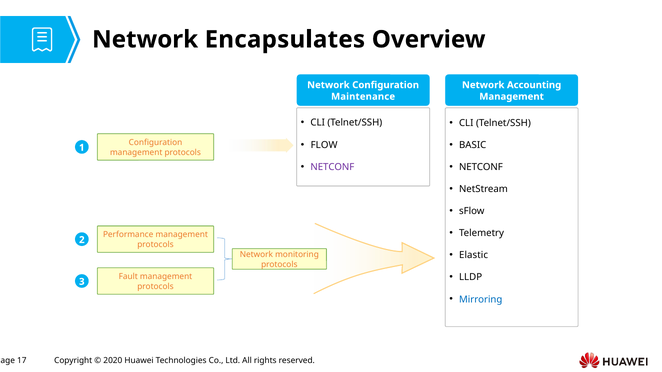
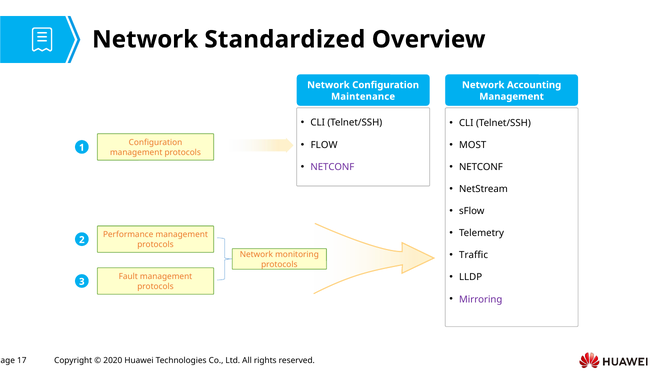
Encapsulates: Encapsulates -> Standardized
BASIC: BASIC -> MOST
Elastic: Elastic -> Traffic
Mirroring colour: blue -> purple
